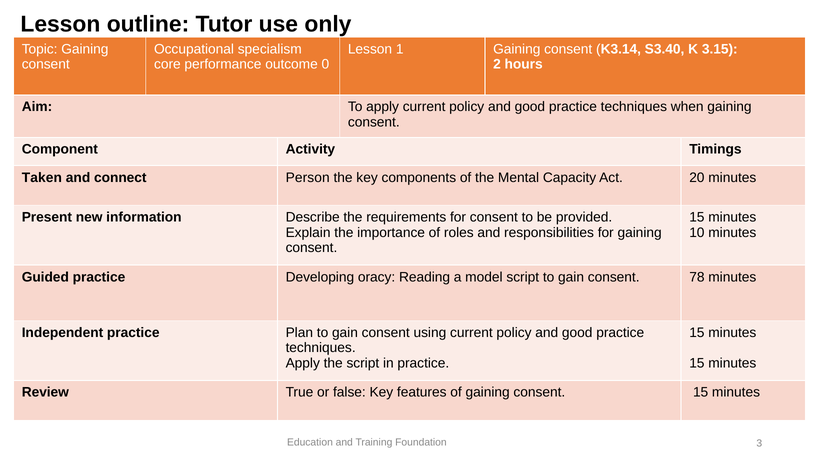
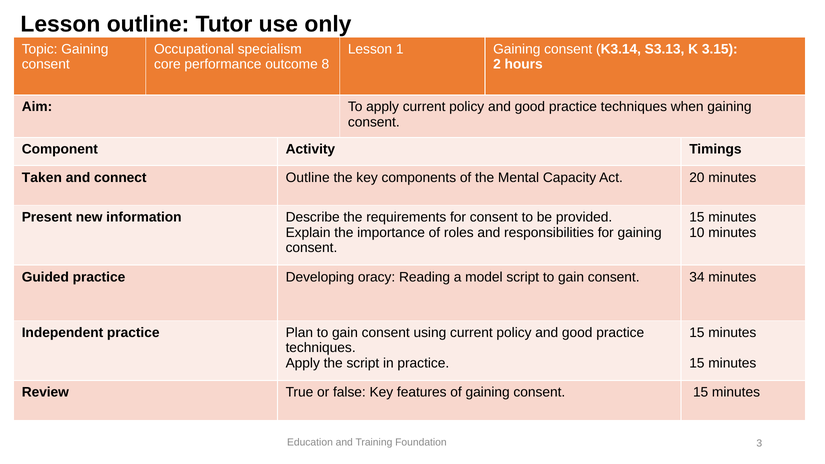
S3.40: S3.40 -> S3.13
0: 0 -> 8
connect Person: Person -> Outline
78: 78 -> 34
